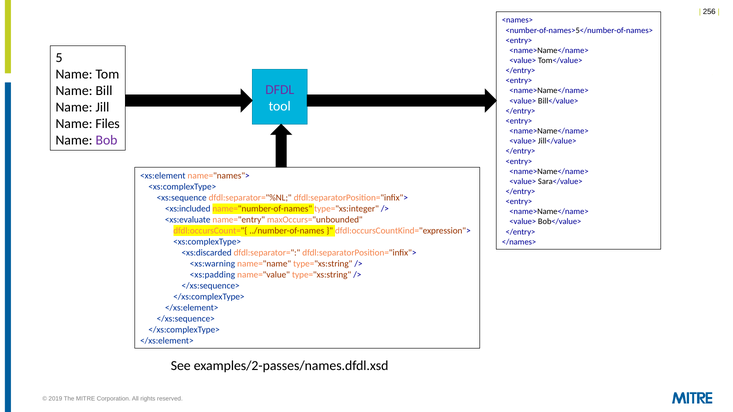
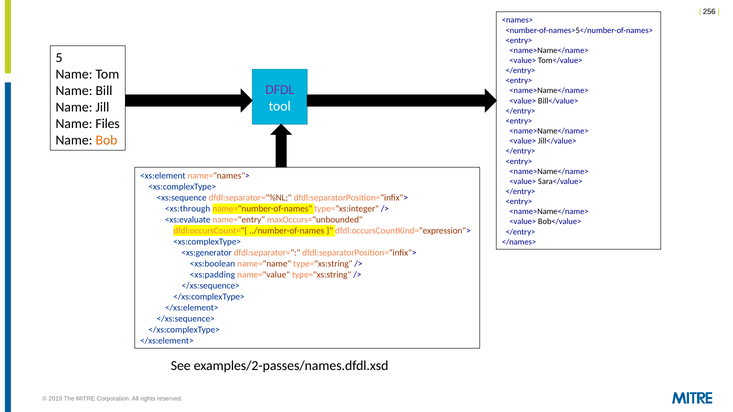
Bob colour: purple -> orange
<xs:included: <xs:included -> <xs:through
<xs:discarded: <xs:discarded -> <xs:generator
<xs:warning: <xs:warning -> <xs:boolean
